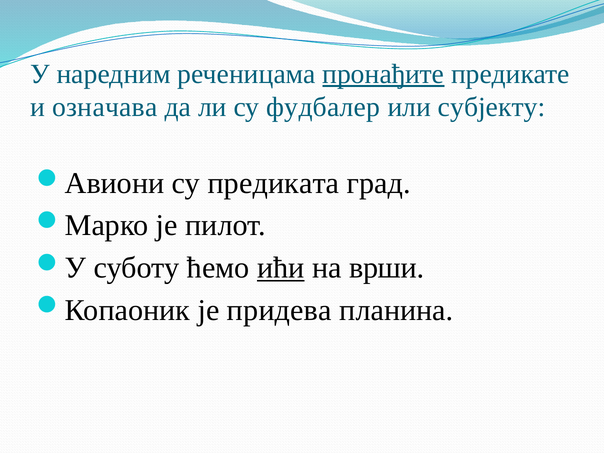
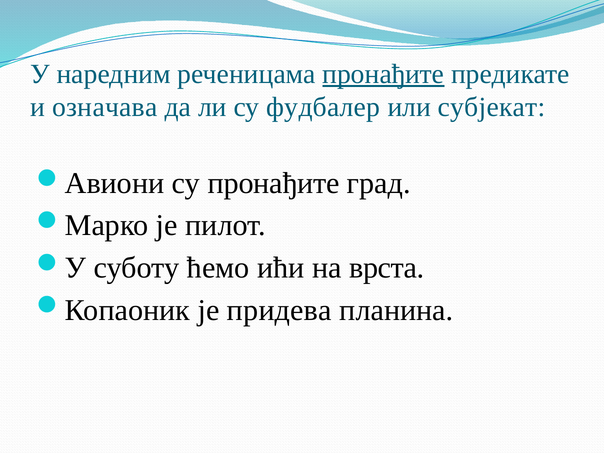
субјекту: субјекту -> субјекат
су предиката: предиката -> пронађите
ићи underline: present -> none
врши: врши -> врста
